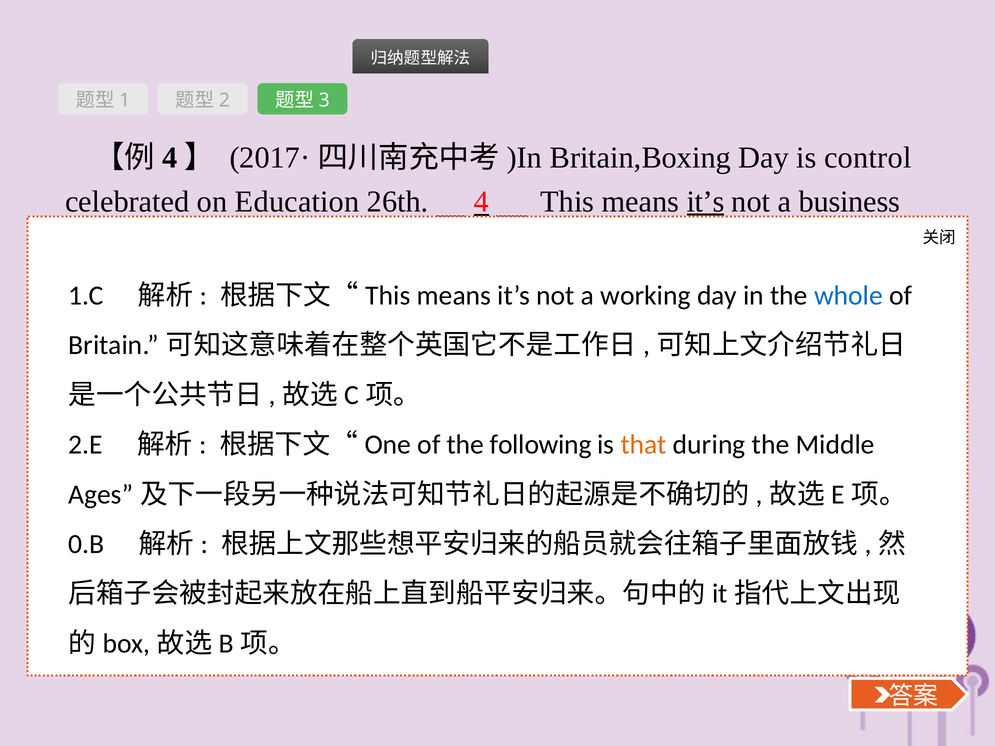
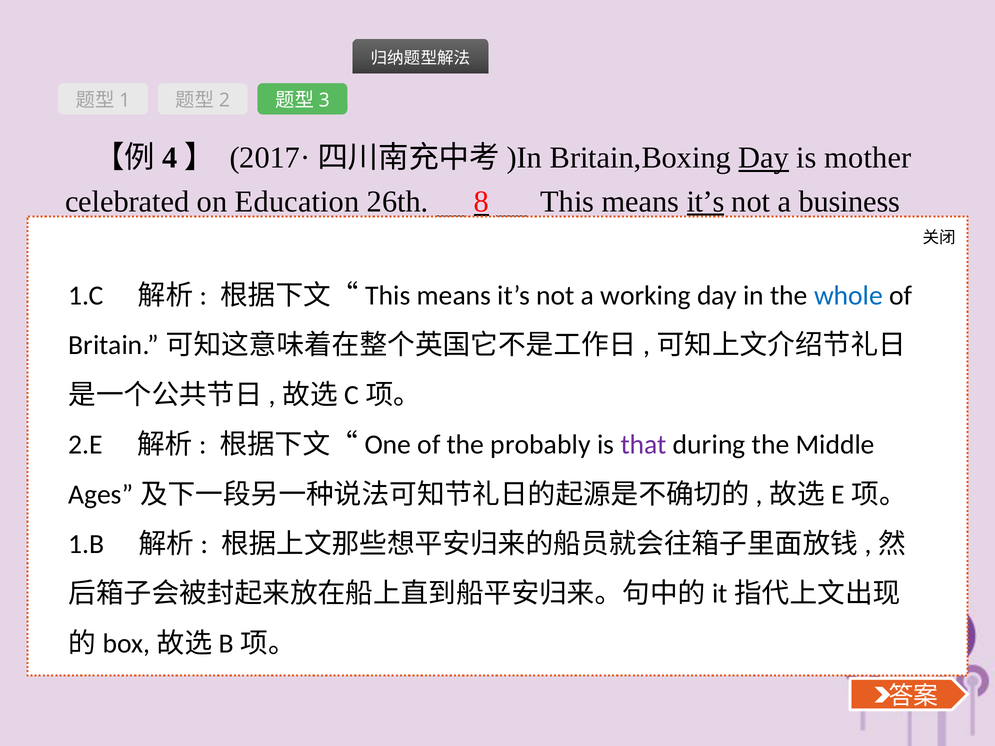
Day at (764, 158) underline: none -> present
control: control -> mother
4: 4 -> 8
the following: following -> probably
that at (644, 445) colour: orange -> purple
0.B: 0.B -> 1.B
